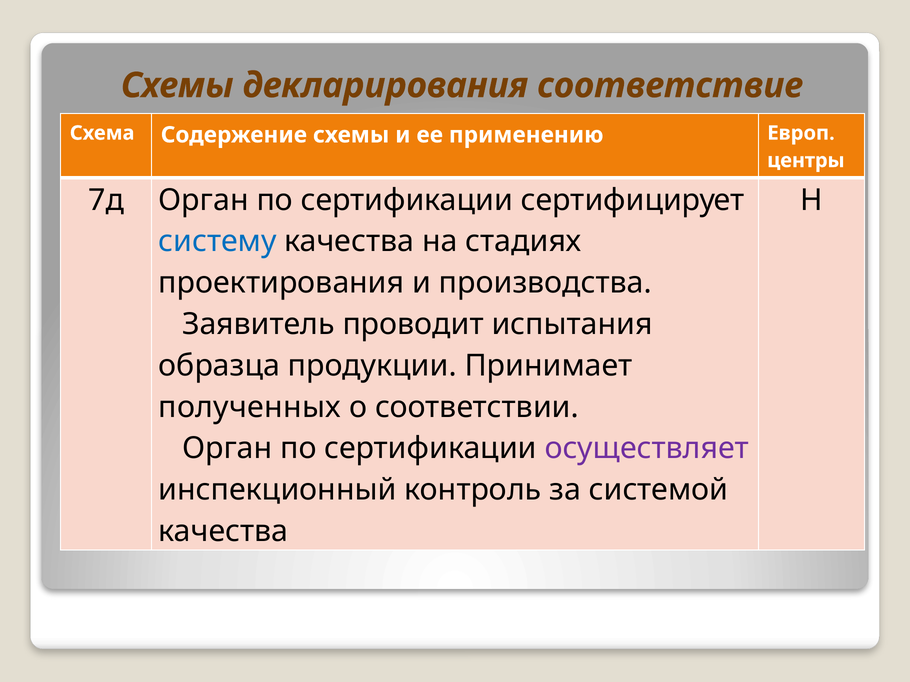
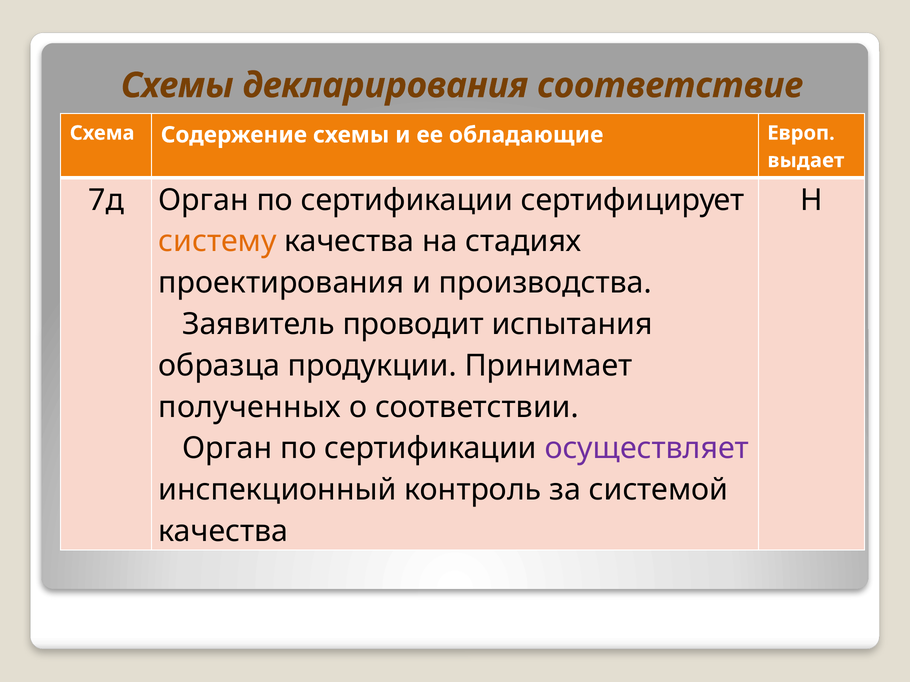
применению: применению -> обладающие
центры: центры -> выдает
систему colour: blue -> orange
